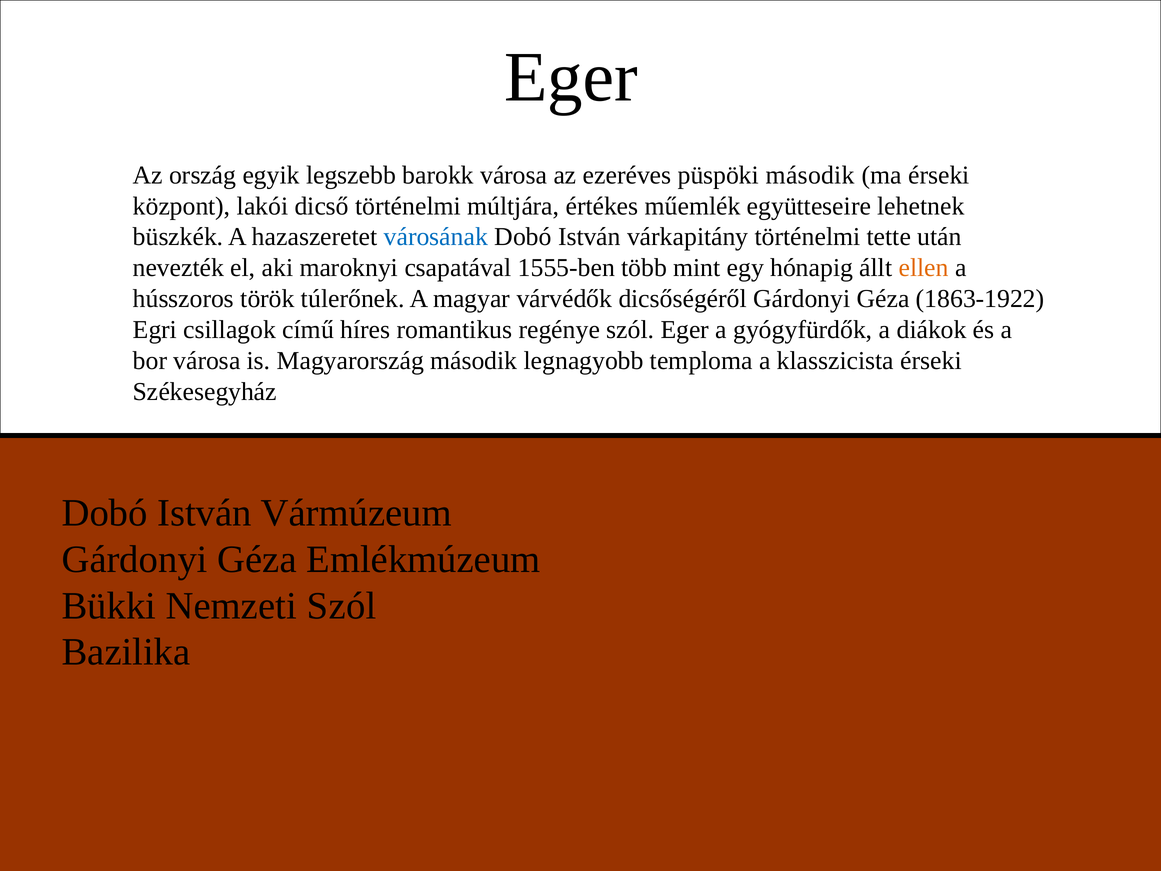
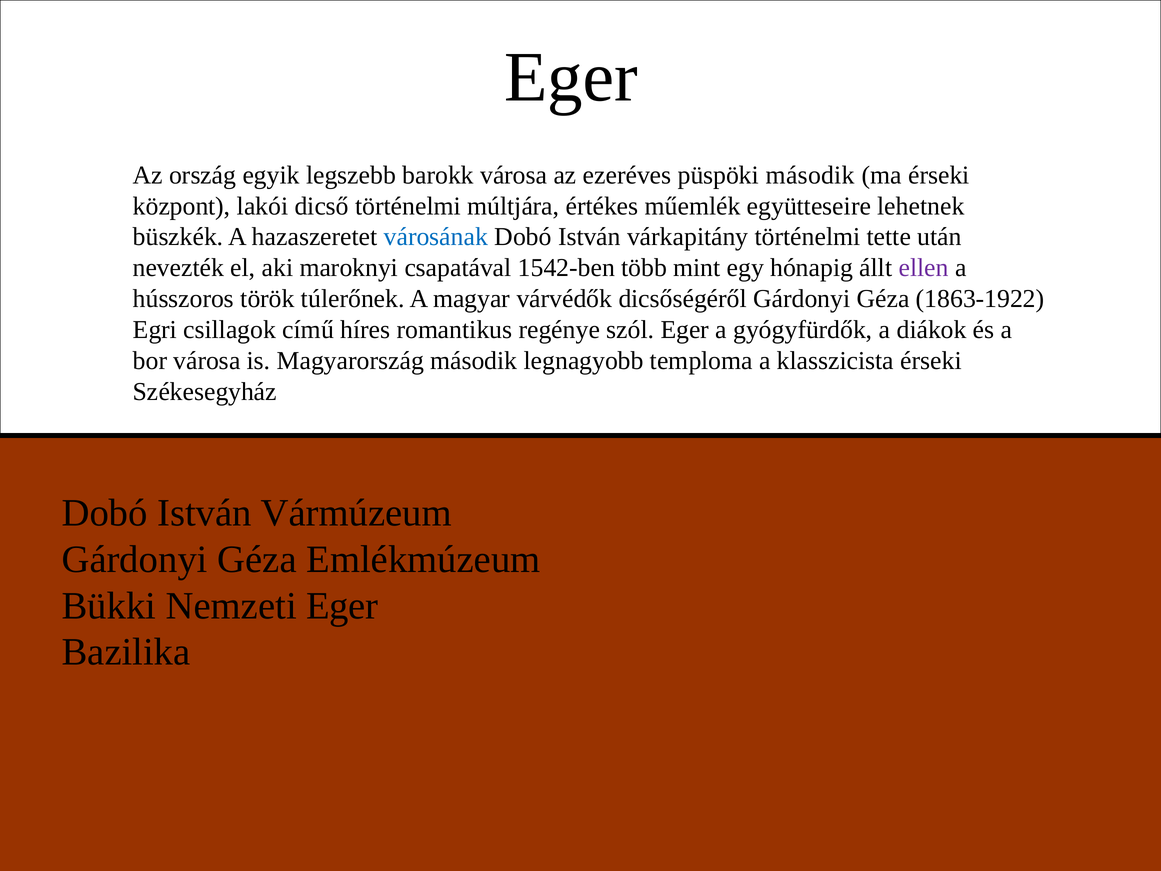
1555-ben: 1555-ben -> 1542-ben
ellen colour: orange -> purple
Nemzeti Szól: Szól -> Eger
